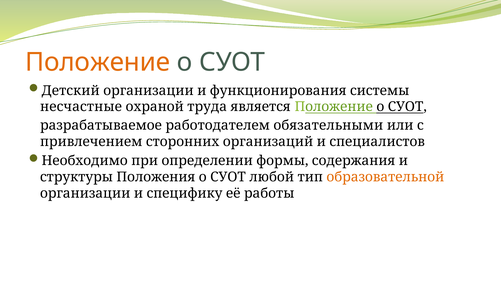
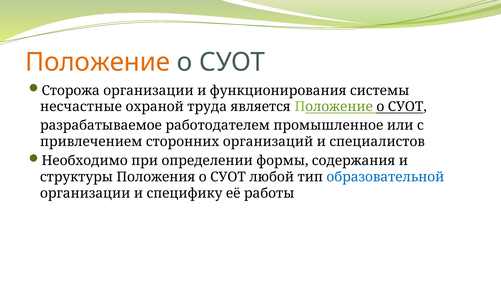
Детский: Детский -> Сторожа
обязательными: обязательными -> промышленное
образовательной colour: orange -> blue
